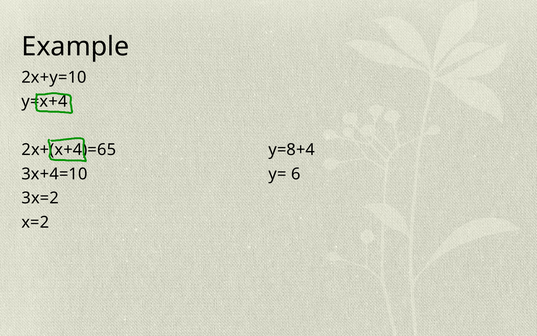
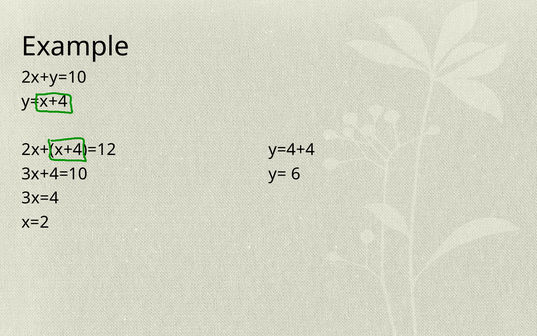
2x+(x+4)=65: 2x+(x+4)=65 -> 2x+(x+4)=12
y=8+4: y=8+4 -> y=4+4
3x=2: 3x=2 -> 3x=4
